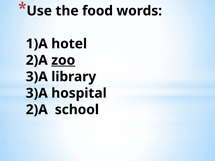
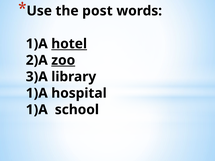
food: food -> post
hotel underline: none -> present
3)A at (37, 93): 3)A -> 1)A
2)A at (37, 110): 2)A -> 1)A
